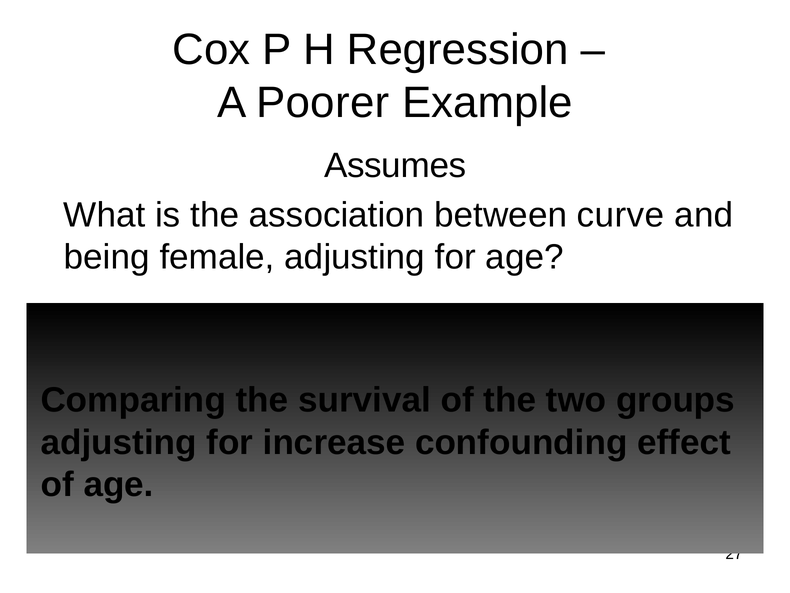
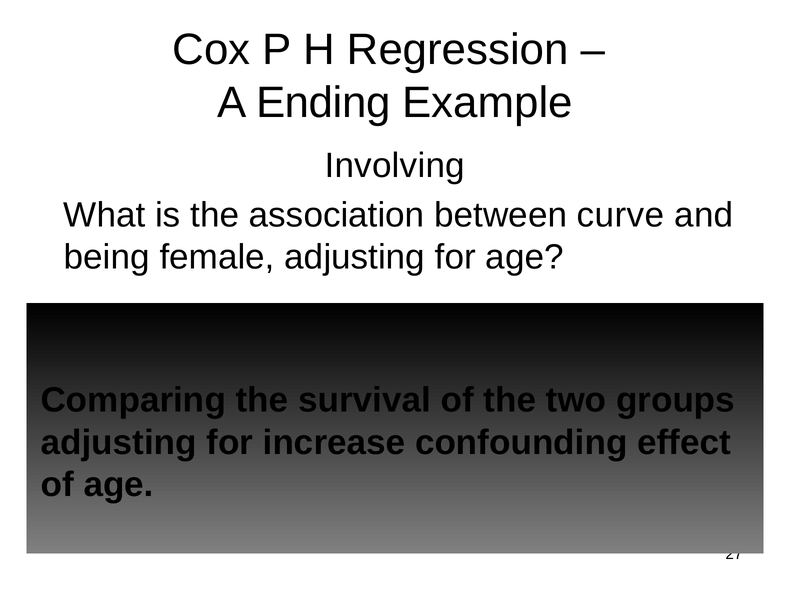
Poorer: Poorer -> Ending
Assumes: Assumes -> Involving
